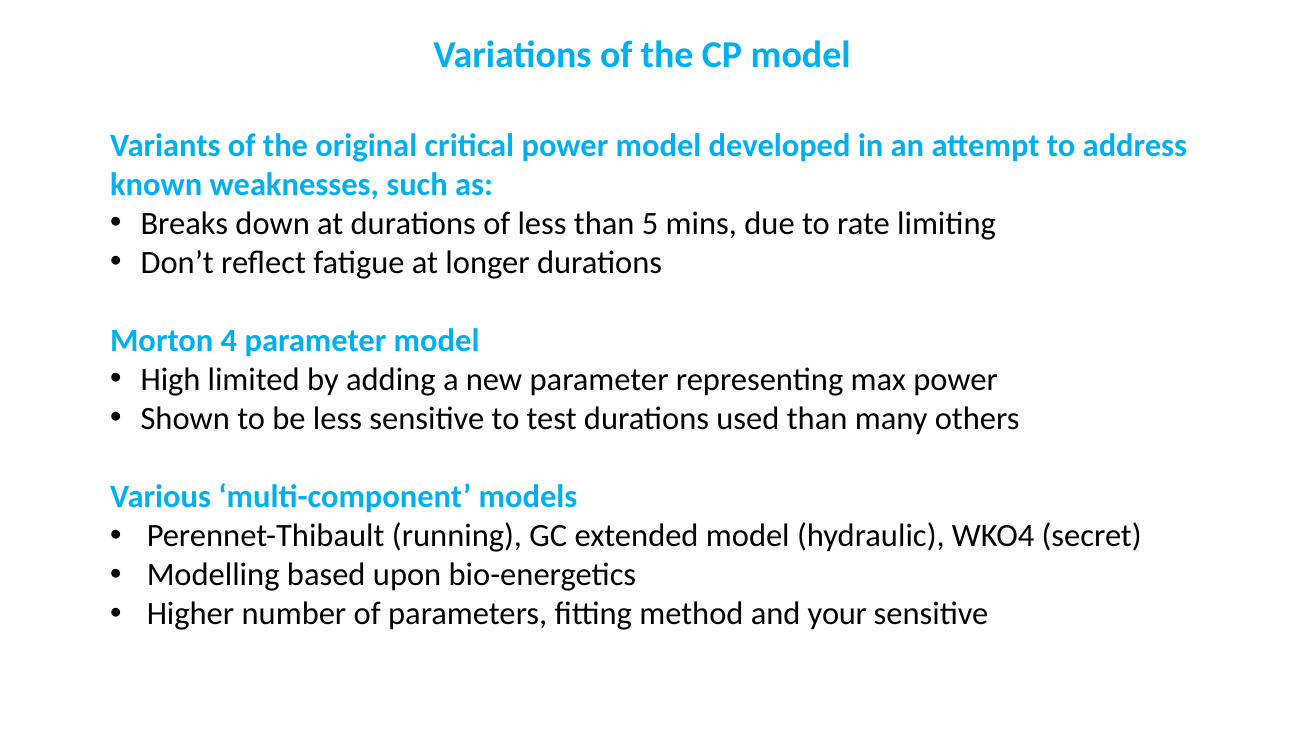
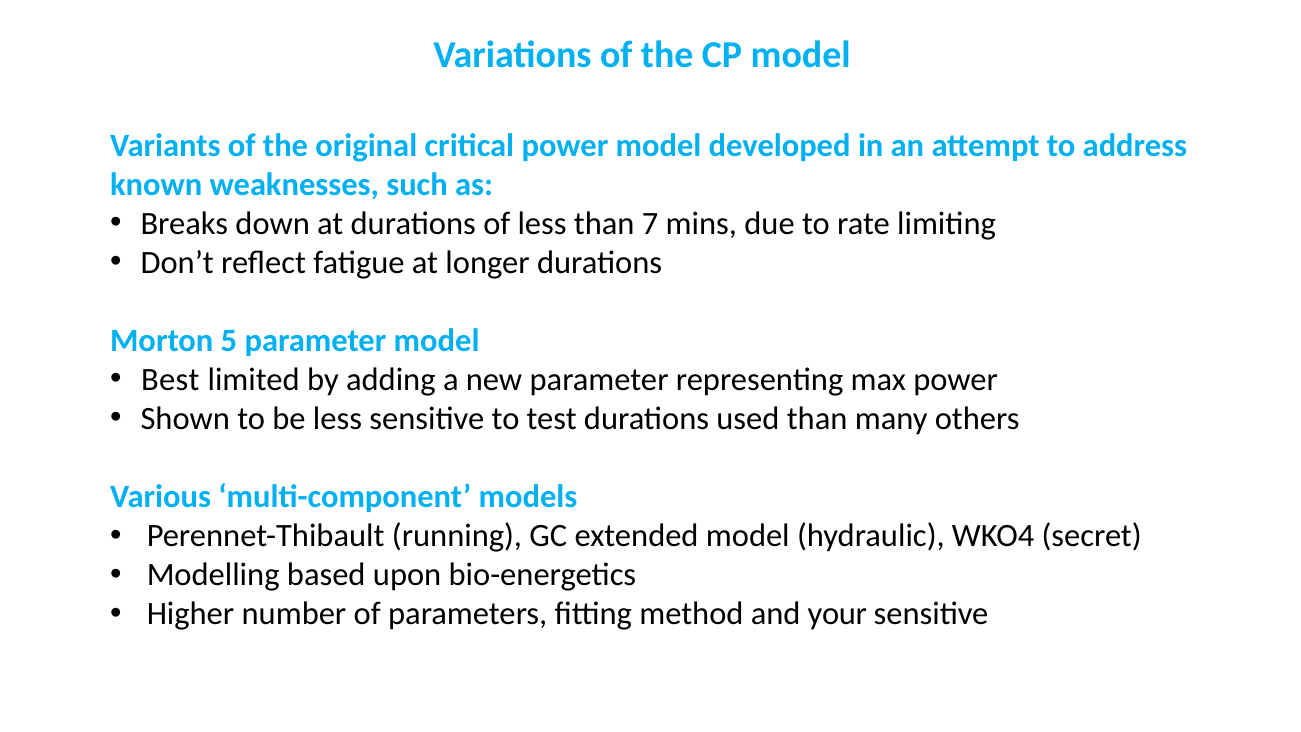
5: 5 -> 7
4: 4 -> 5
High: High -> Best
